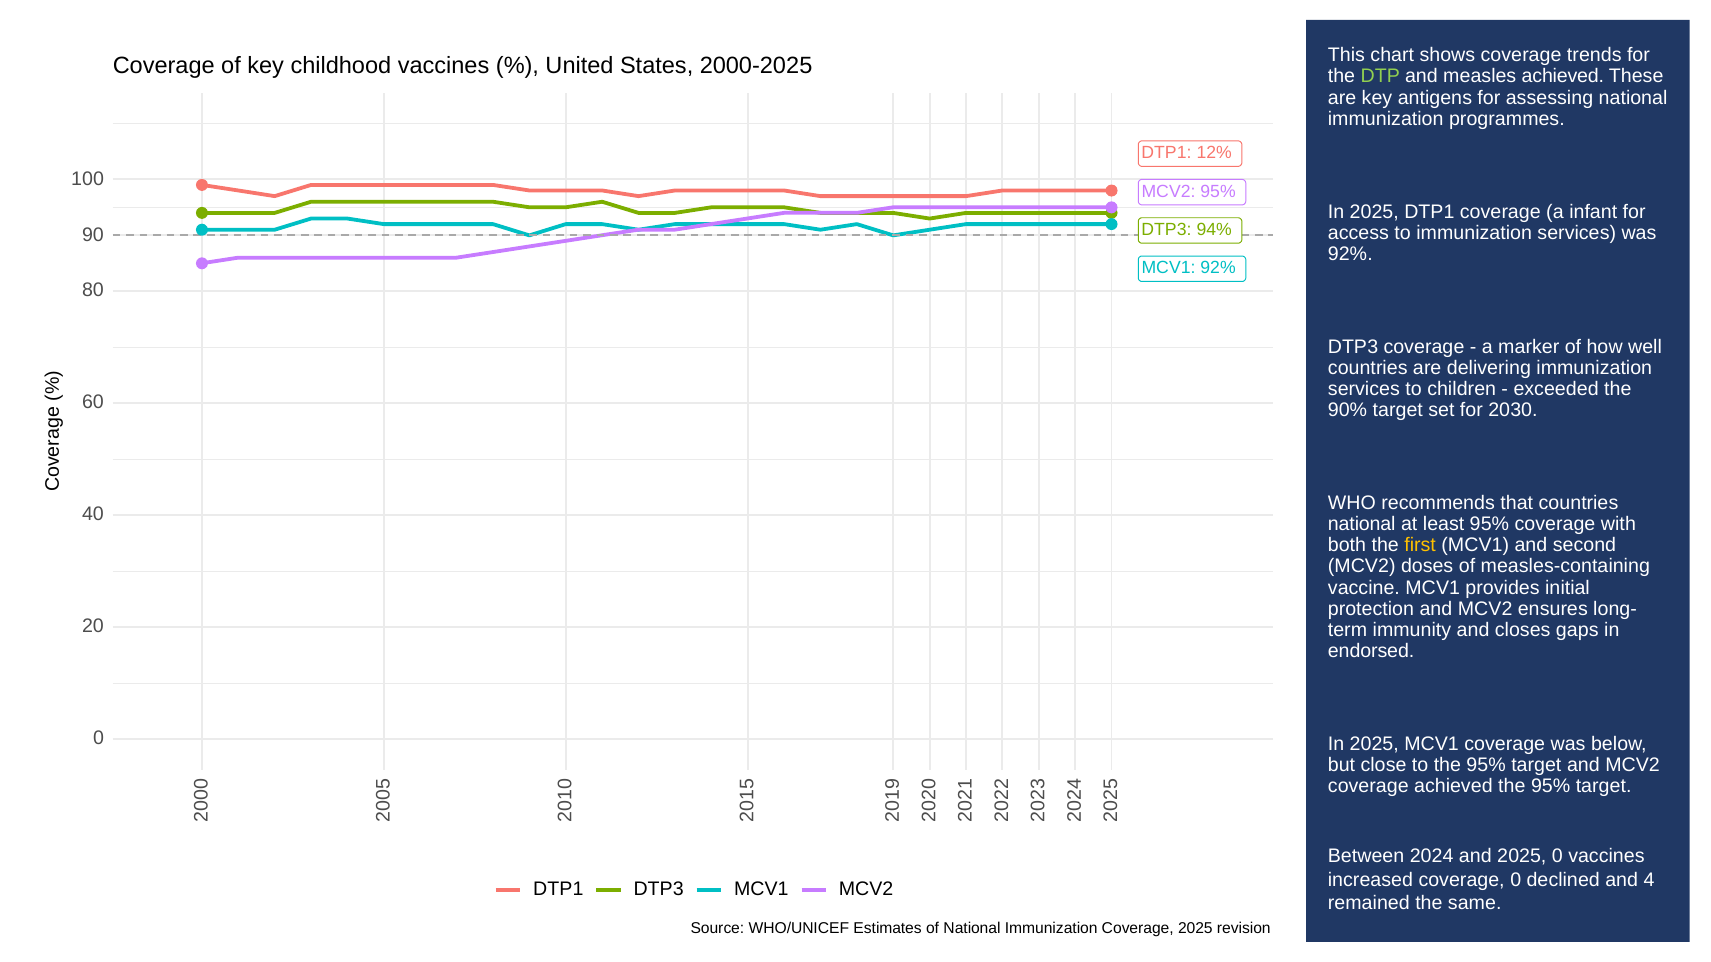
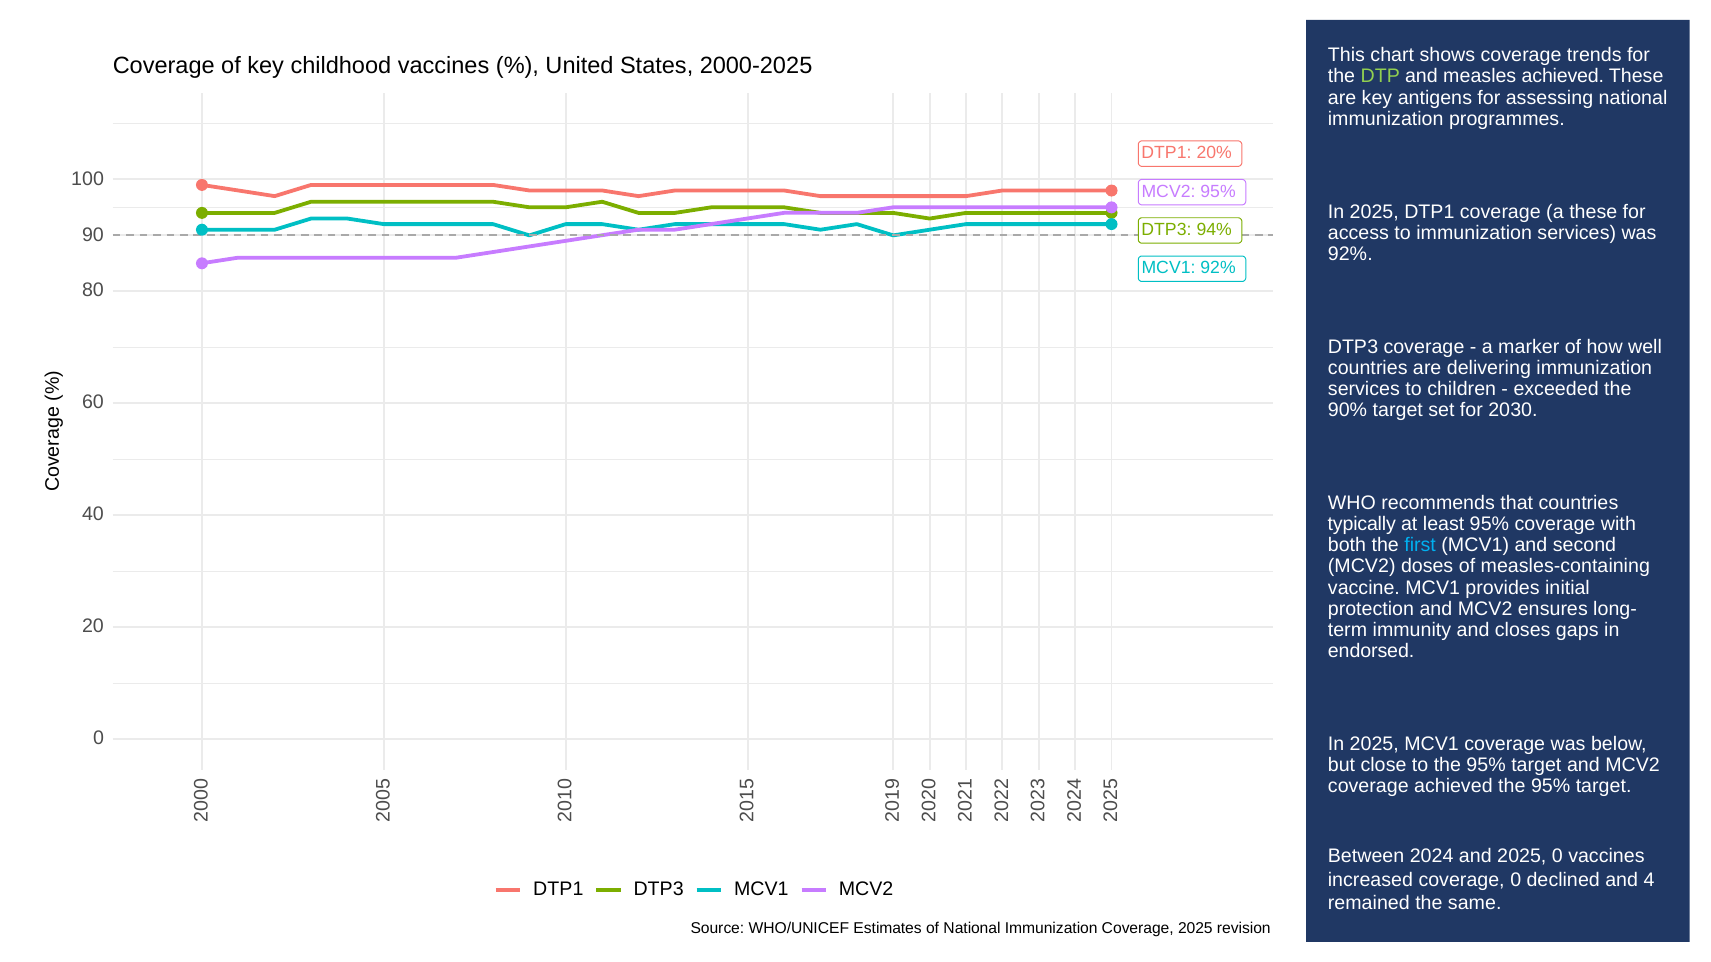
12%: 12% -> 20%
a infant: infant -> these
national at (1362, 524): national -> typically
first colour: yellow -> light blue
